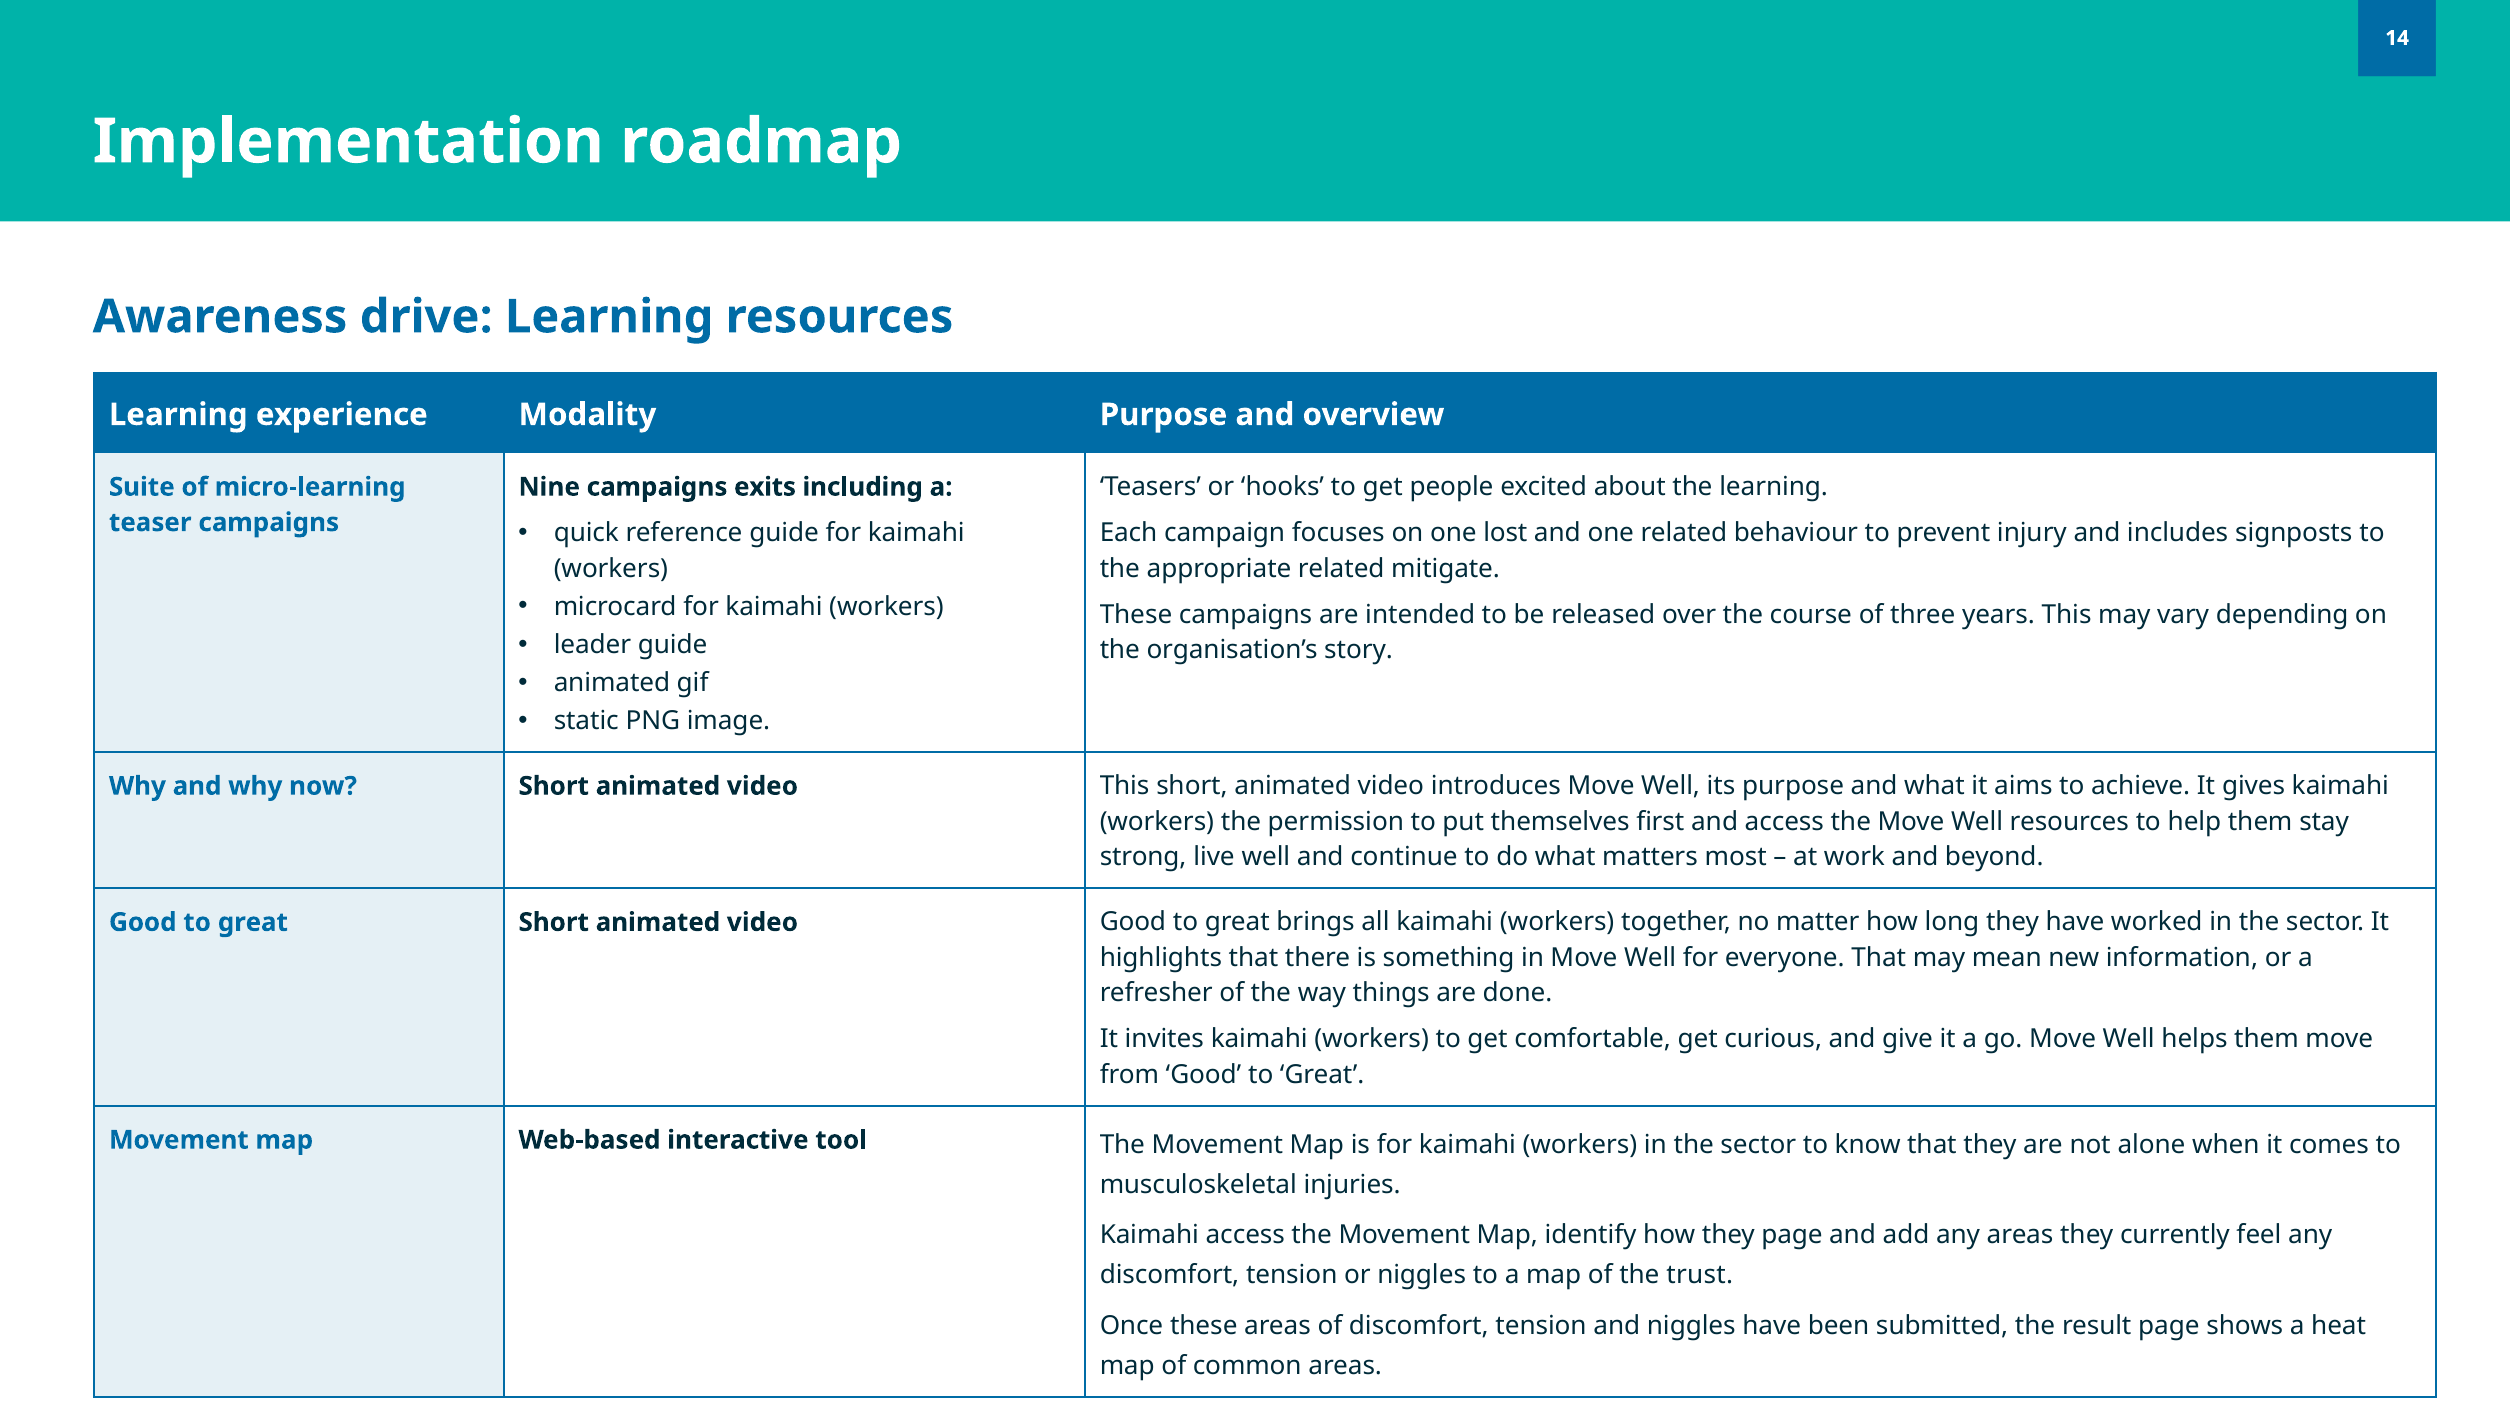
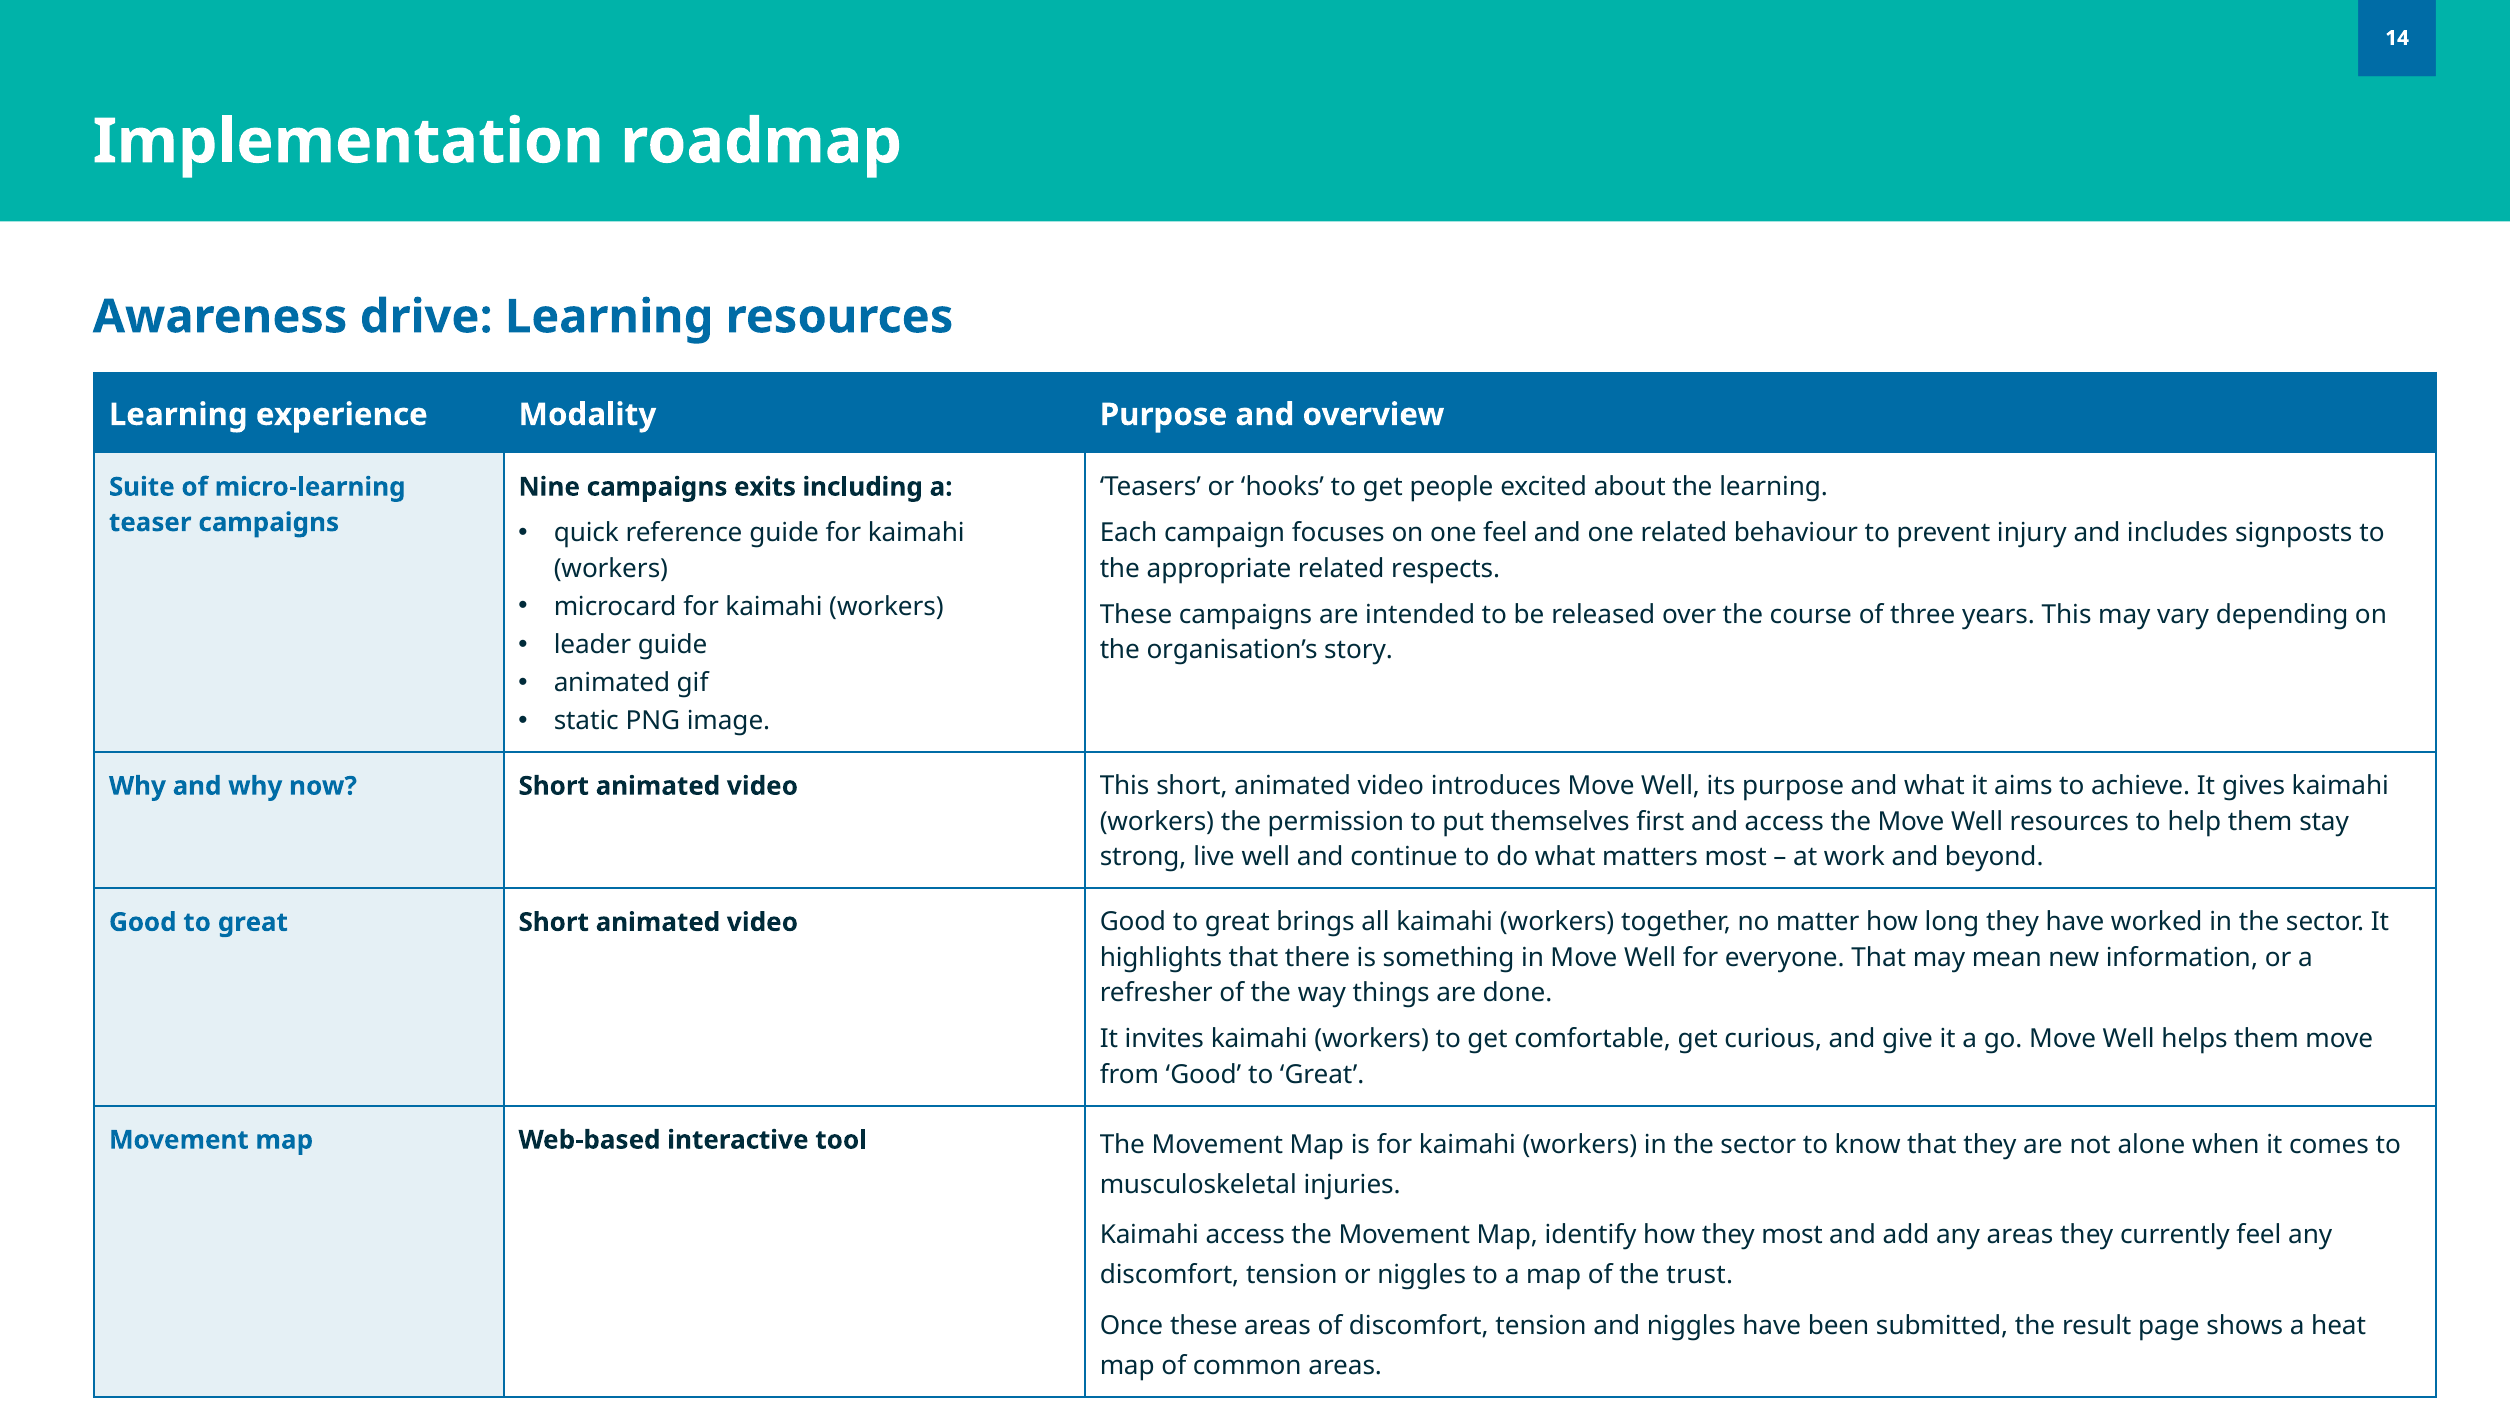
one lost: lost -> feel
mitigate: mitigate -> respects
they page: page -> most
